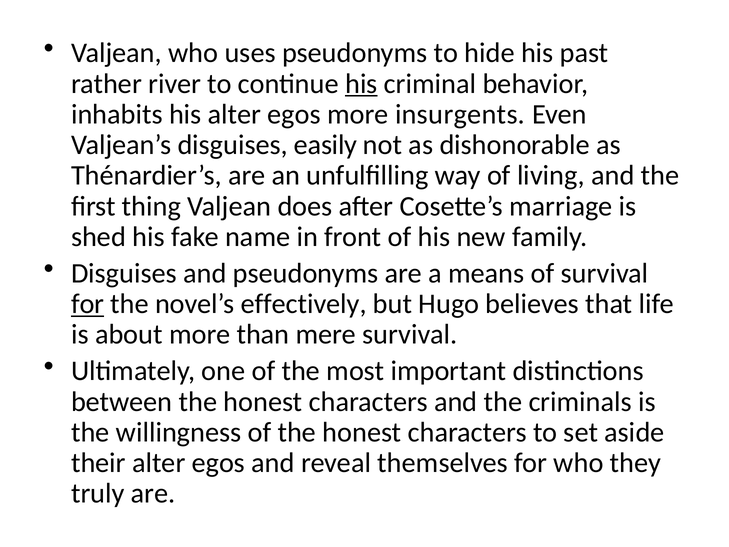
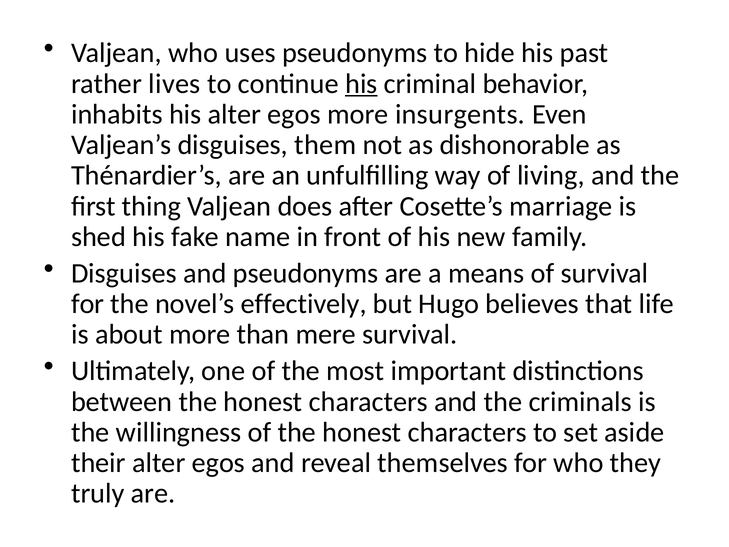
river: river -> lives
easily: easily -> them
for at (88, 304) underline: present -> none
